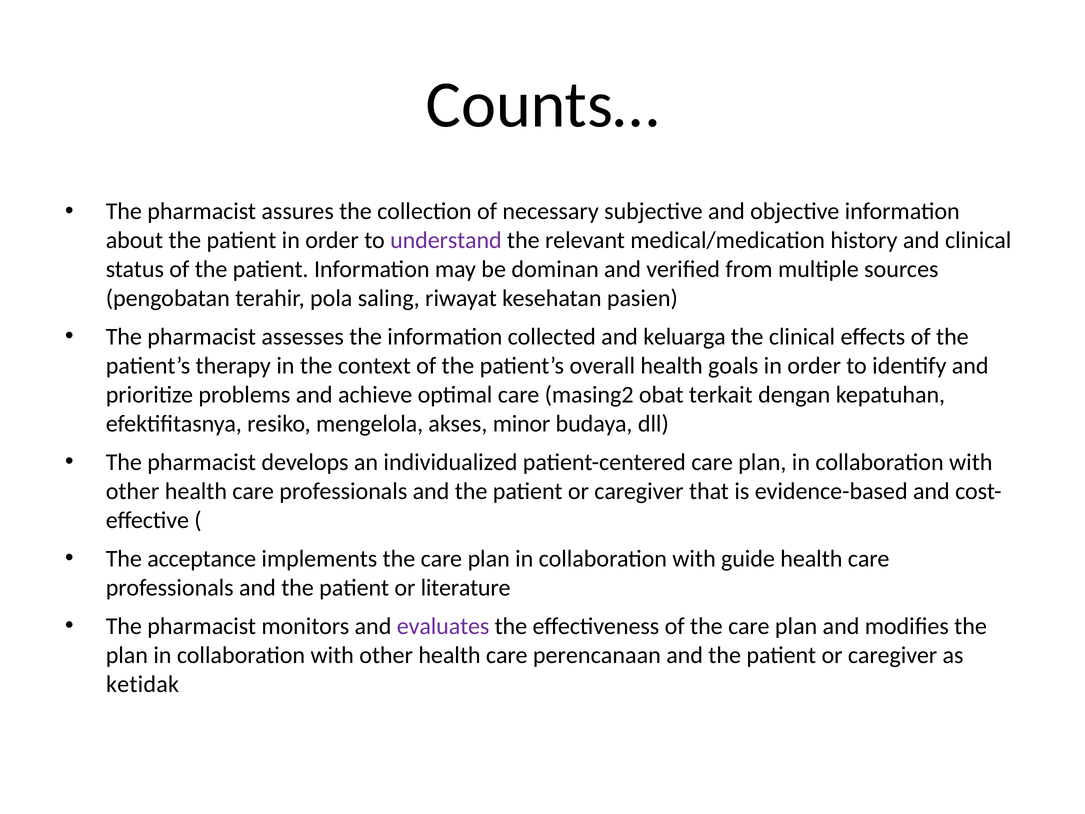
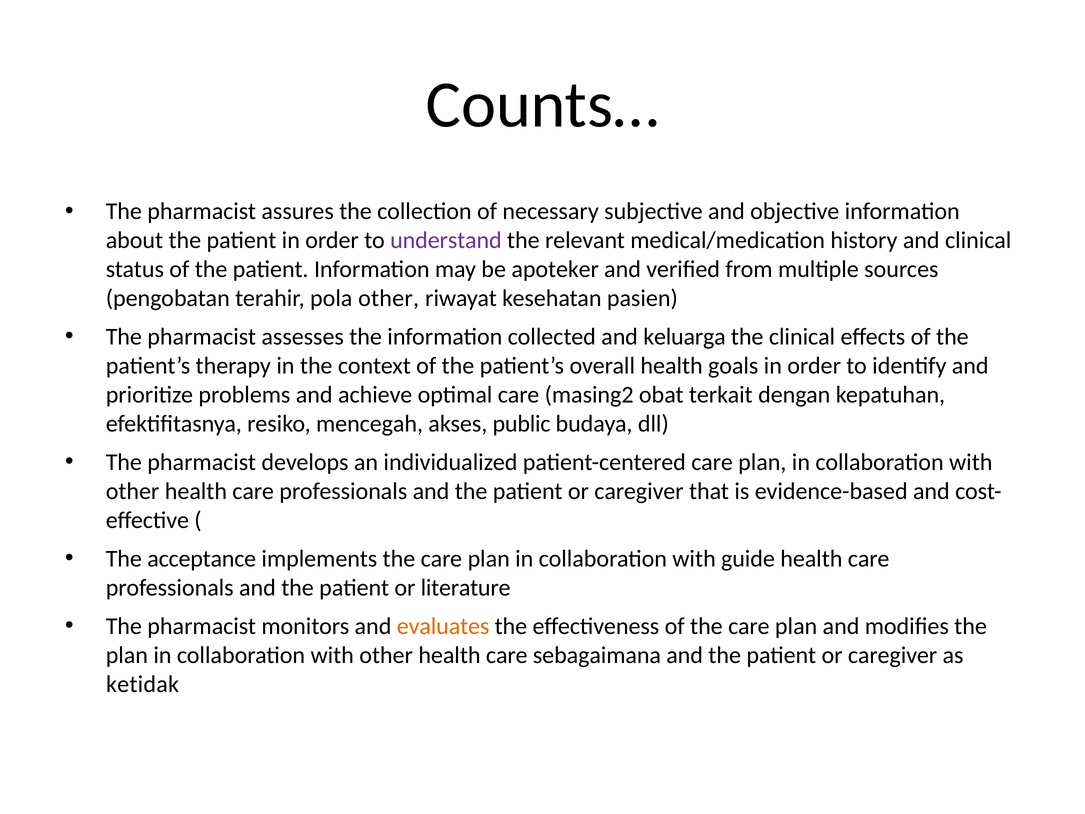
dominan: dominan -> apoteker
pola saling: saling -> other
mengelola: mengelola -> mencegah
minor: minor -> public
evaluates colour: purple -> orange
perencanaan: perencanaan -> sebagaimana
